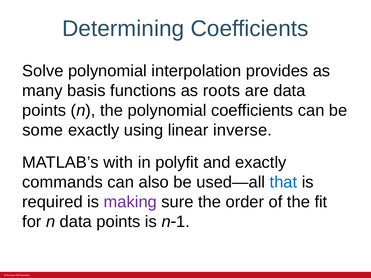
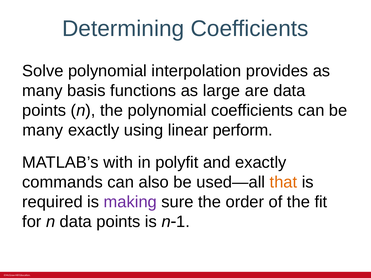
roots: roots -> large
some at (43, 130): some -> many
inverse: inverse -> perform
that colour: blue -> orange
